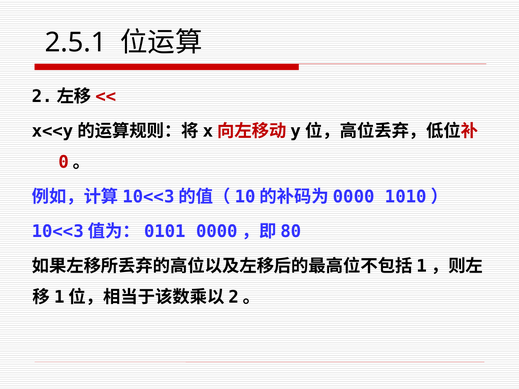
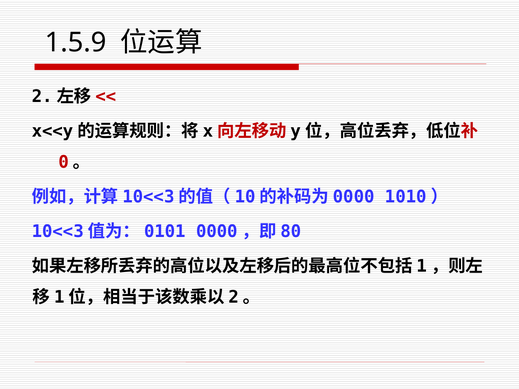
2.5.1: 2.5.1 -> 1.5.9
